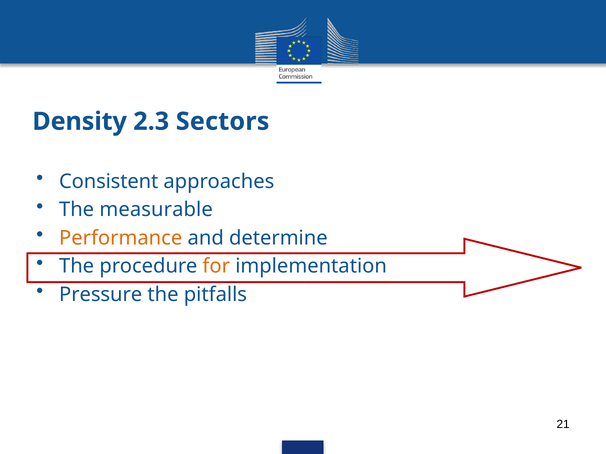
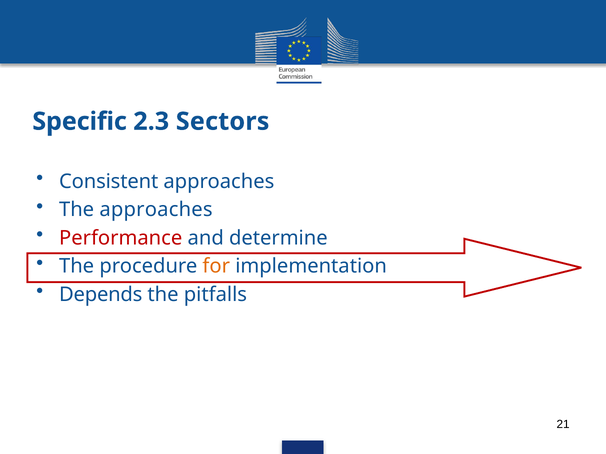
Density: Density -> Specific
The measurable: measurable -> approaches
Performance colour: orange -> red
Pressure: Pressure -> Depends
